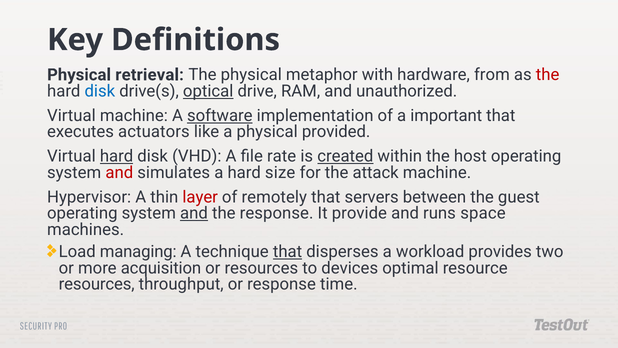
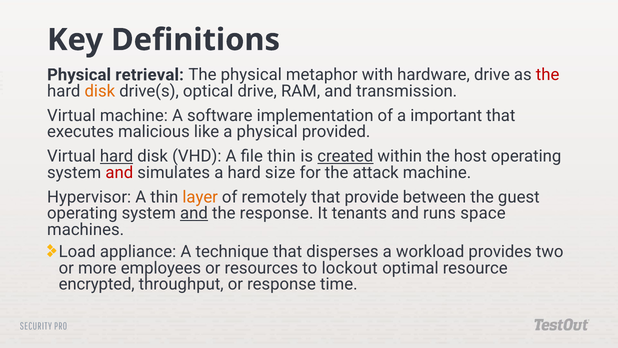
hardware from: from -> drive
disk at (100, 91) colour: blue -> orange
optical underline: present -> none
unauthorized: unauthorized -> transmission
software underline: present -> none
actuators: actuators -> malicious
file rate: rate -> thin
layer colour: red -> orange
servers: servers -> provide
provide: provide -> tenants
managing: managing -> appliance
that at (288, 251) underline: present -> none
acquisition: acquisition -> employees
devices: devices -> lockout
resources at (97, 284): resources -> encrypted
